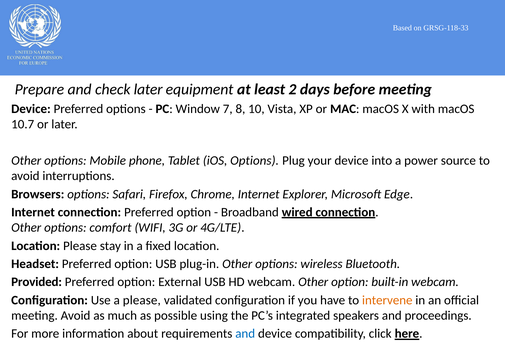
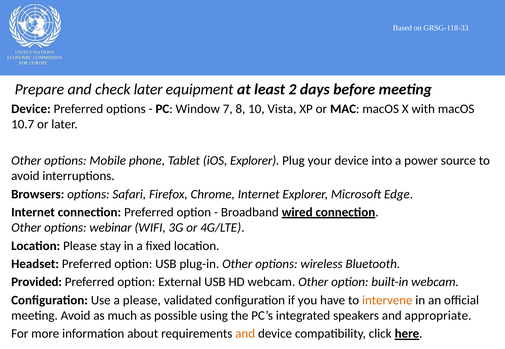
iOS Options: Options -> Explorer
comfort: comfort -> webinar
proceedings: proceedings -> appropriate
and at (245, 334) colour: blue -> orange
